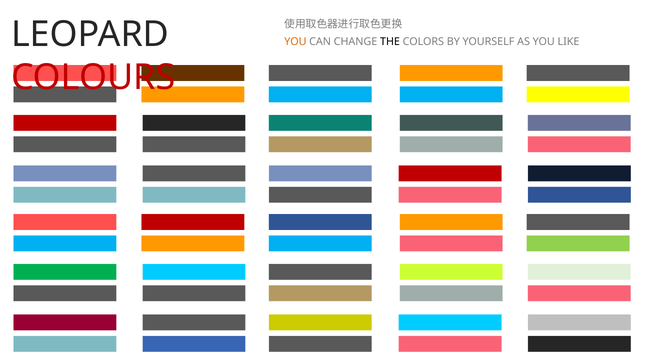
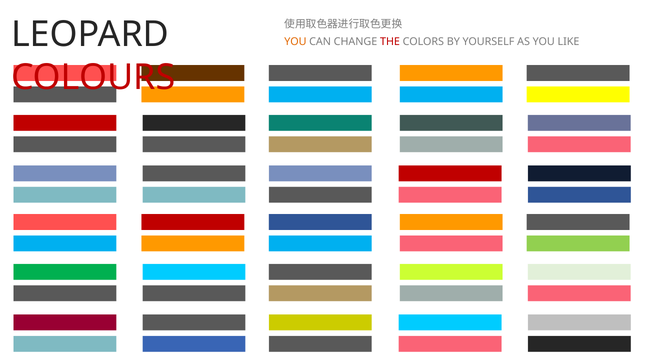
THE colour: black -> red
